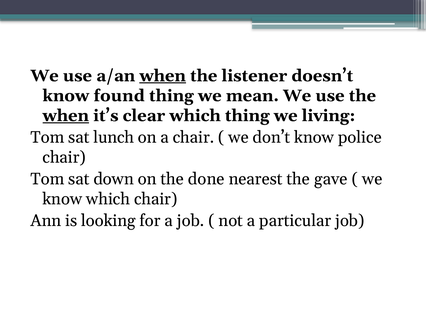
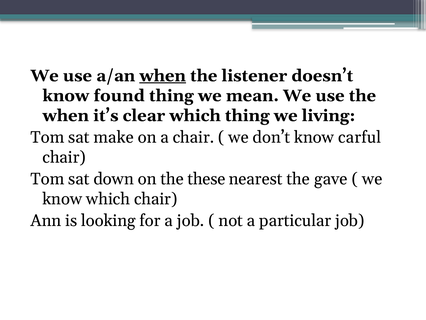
when at (66, 115) underline: present -> none
lunch: lunch -> make
police: police -> carful
done: done -> these
